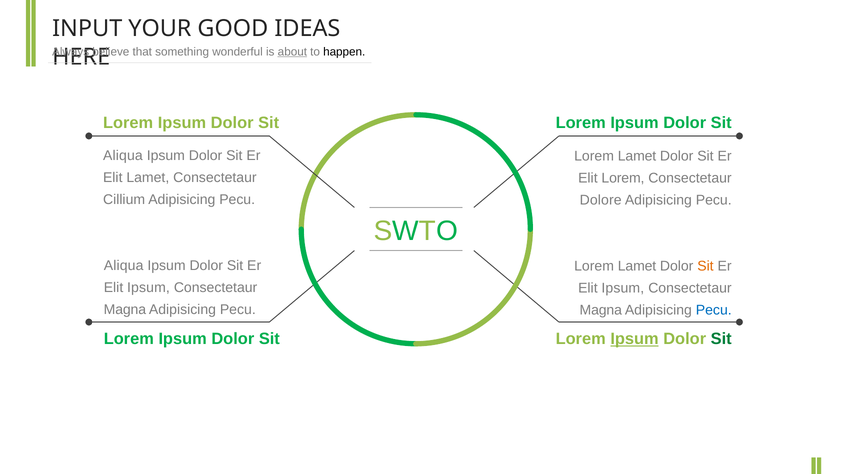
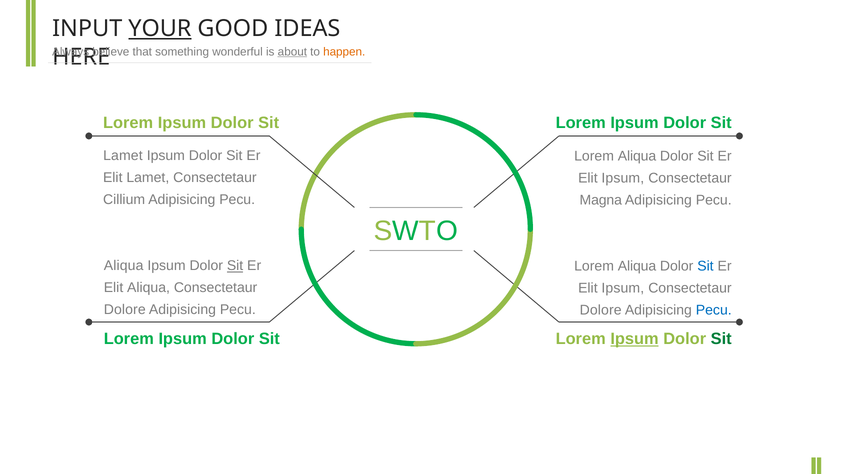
YOUR underline: none -> present
happen colour: black -> orange
Aliqua at (123, 156): Aliqua -> Lamet
Lamet at (637, 156): Lamet -> Aliqua
Lorem at (623, 178): Lorem -> Ipsum
Dolore: Dolore -> Magna
Sit at (235, 266) underline: none -> present
Lamet at (637, 266): Lamet -> Aliqua
Sit at (705, 266) colour: orange -> blue
Ipsum at (148, 288): Ipsum -> Aliqua
Magna at (125, 310): Magna -> Dolore
Magna at (601, 310): Magna -> Dolore
